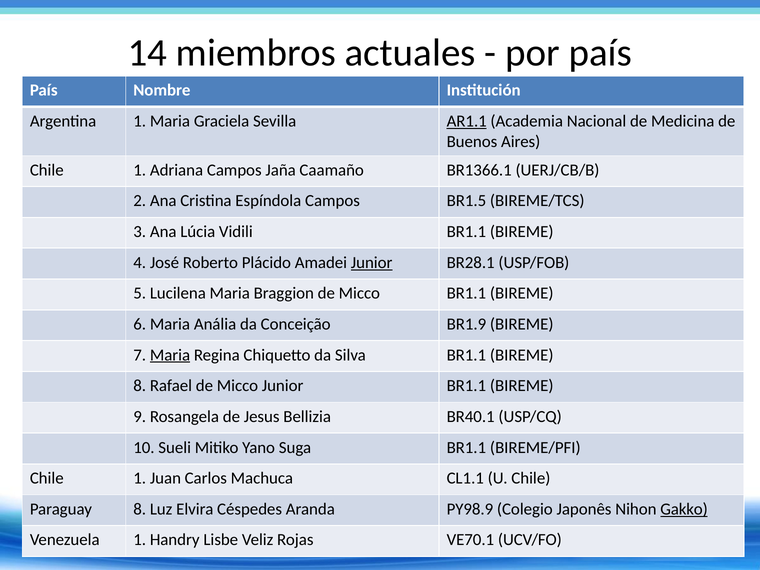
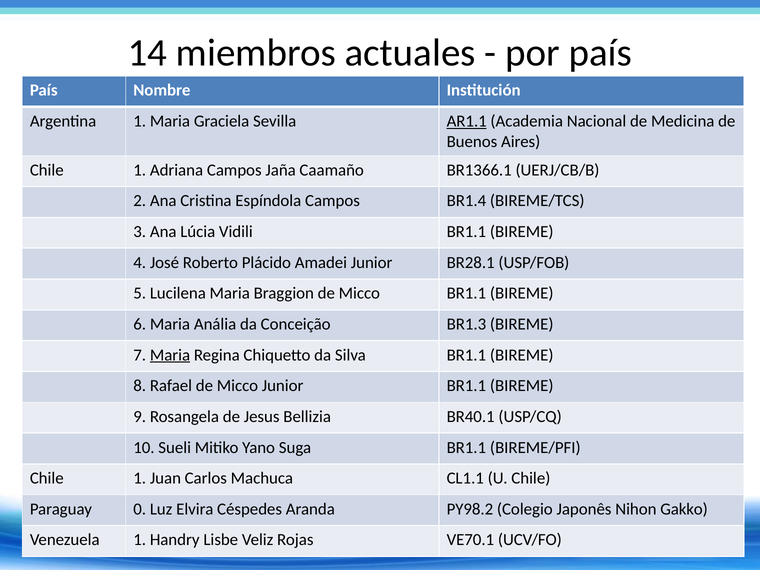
BR1.5: BR1.5 -> BR1.4
Junior at (372, 263) underline: present -> none
BR1.9: BR1.9 -> BR1.3
Paraguay 8: 8 -> 0
PY98.9: PY98.9 -> PY98.2
Gakko underline: present -> none
